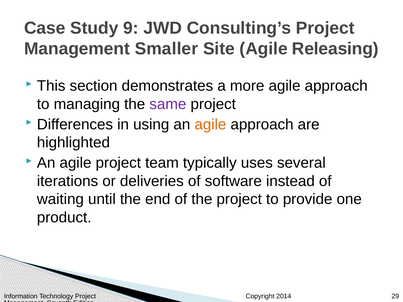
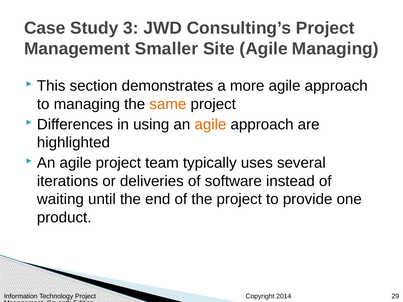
9: 9 -> 3
Agile Releasing: Releasing -> Managing
same colour: purple -> orange
